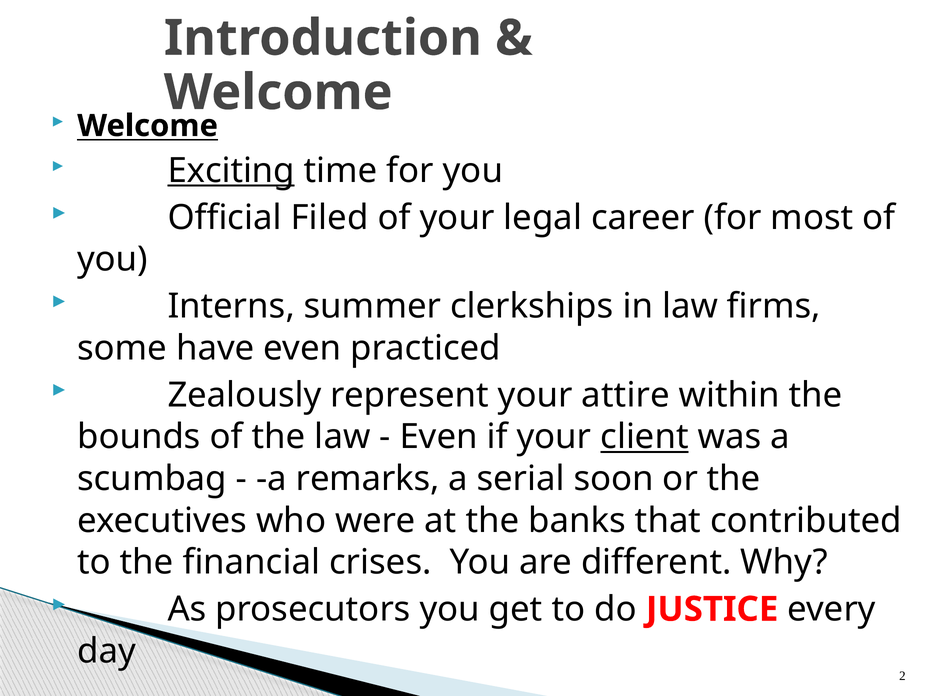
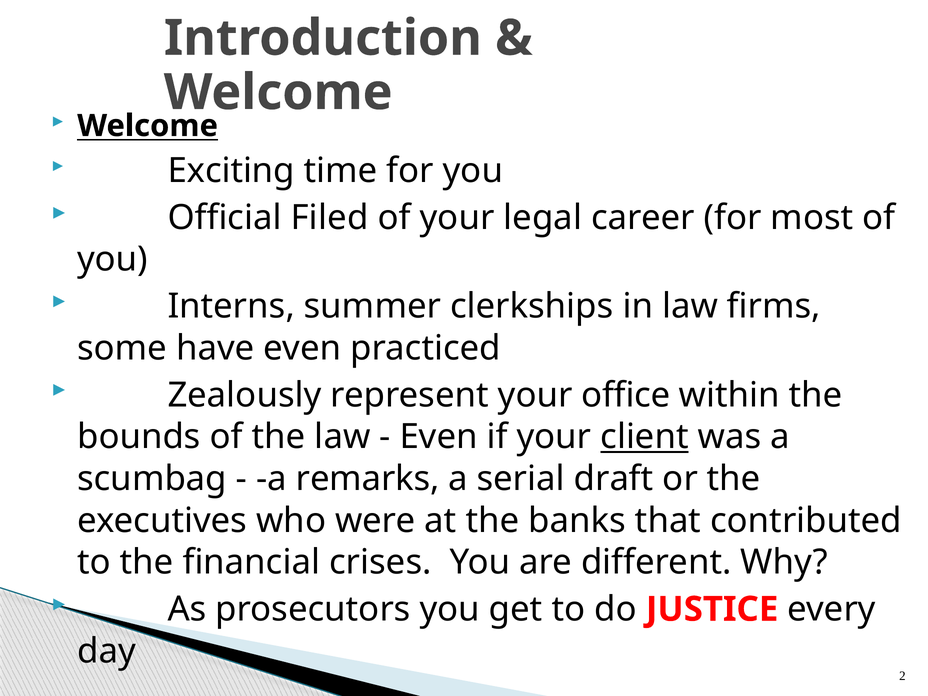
Exciting underline: present -> none
attire: attire -> office
soon: soon -> draft
